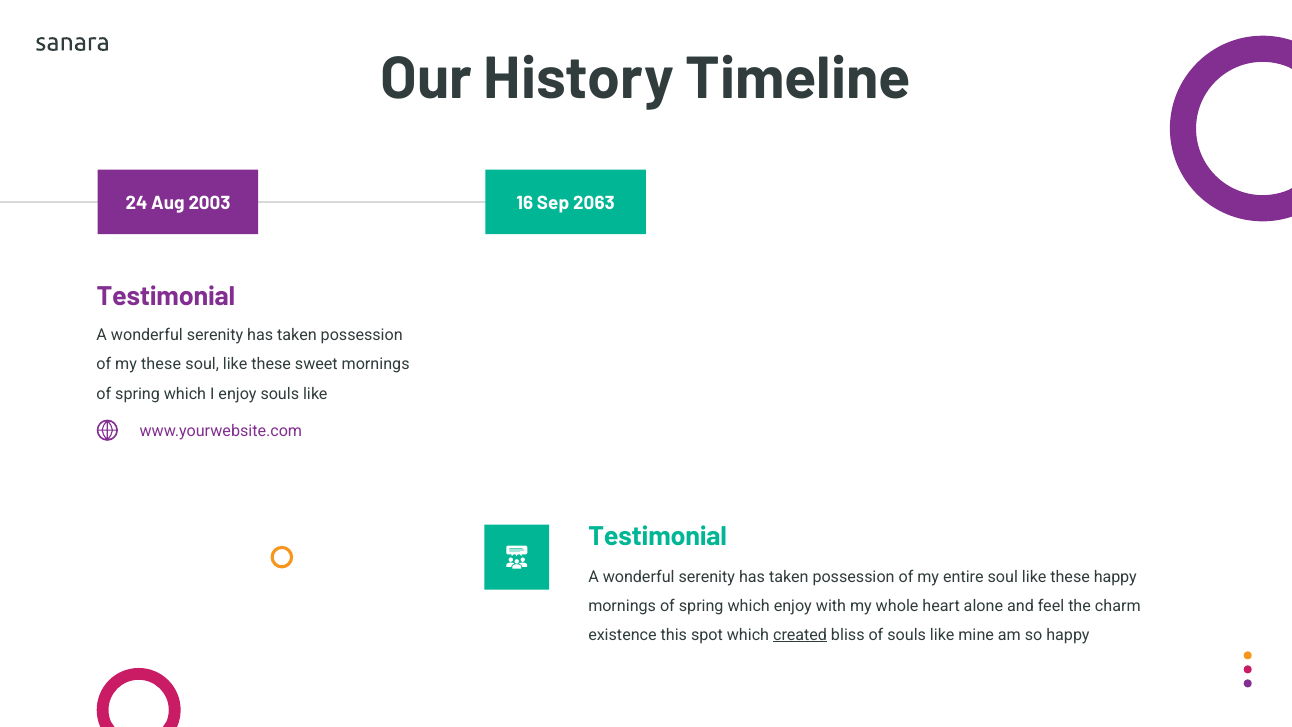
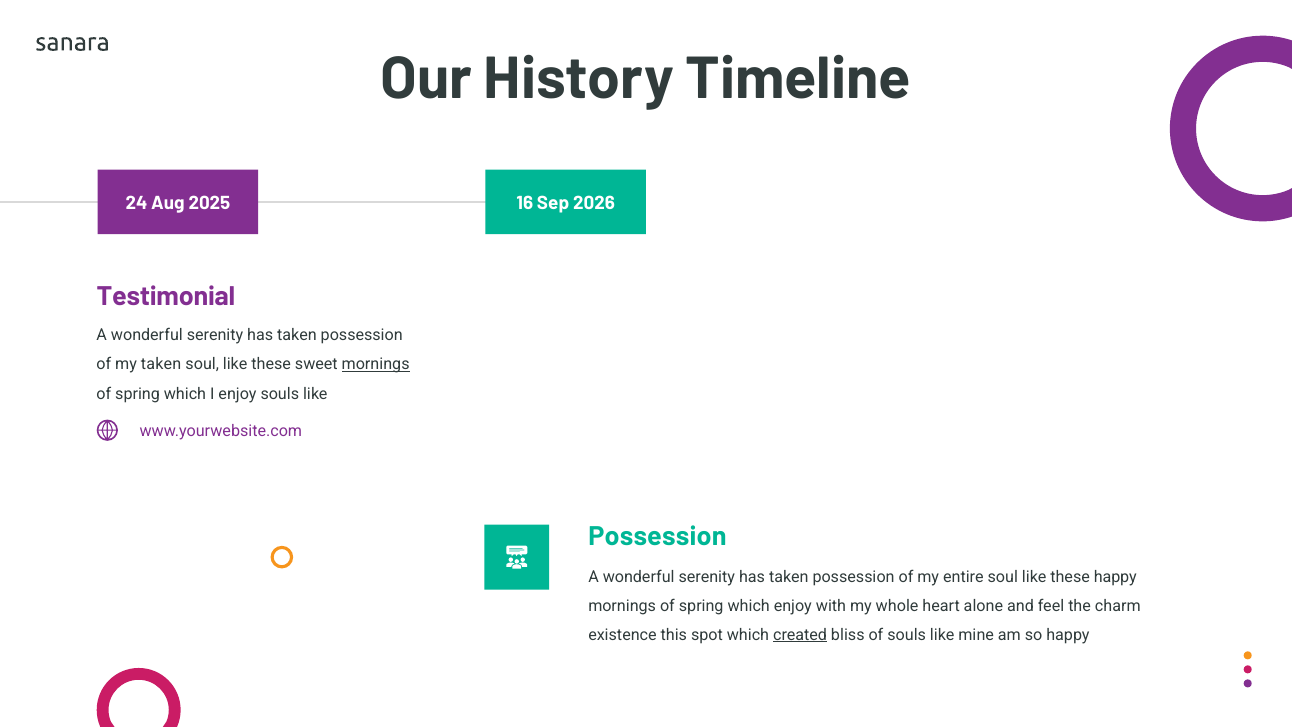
2003: 2003 -> 2025
2063: 2063 -> 2026
my these: these -> taken
mornings at (376, 364) underline: none -> present
Testimonial at (658, 536): Testimonial -> Possession
